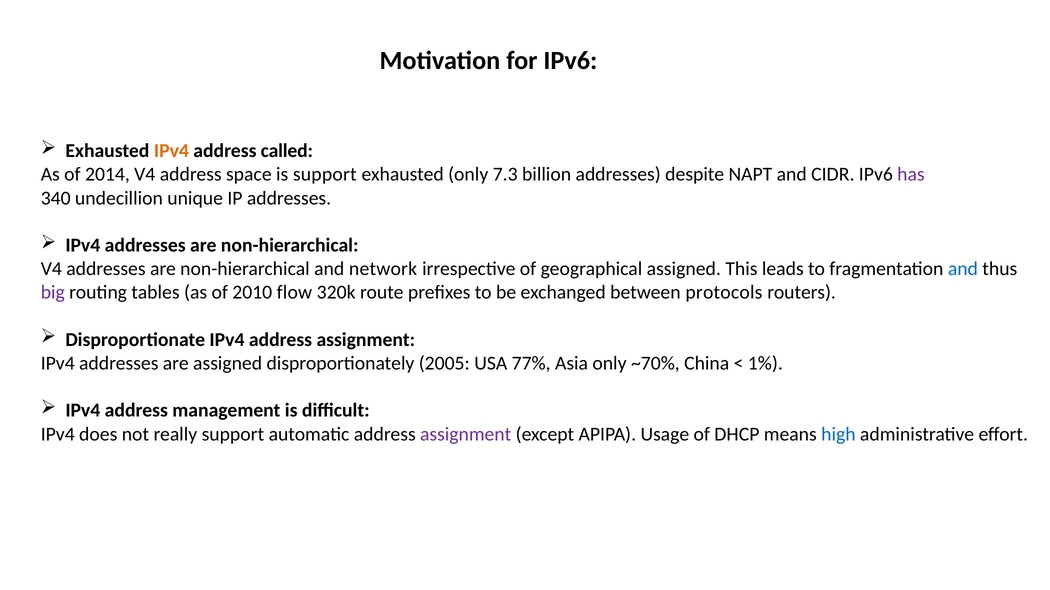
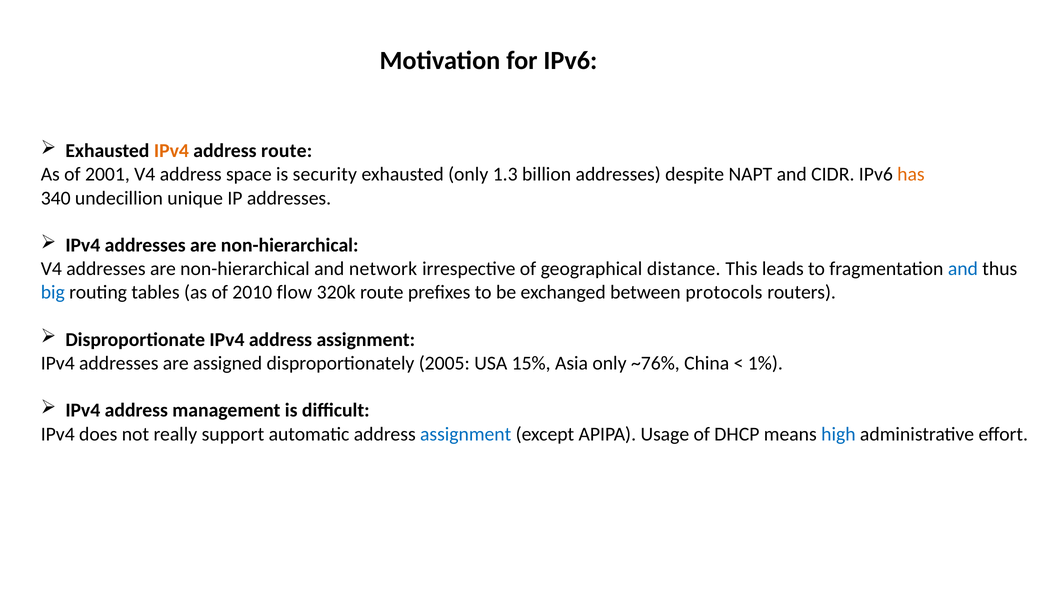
address called: called -> route
2014: 2014 -> 2001
is support: support -> security
7.3: 7.3 -> 1.3
has colour: purple -> orange
geographical assigned: assigned -> distance
big colour: purple -> blue
77%: 77% -> 15%
~70%: ~70% -> ~76%
assignment at (466, 435) colour: purple -> blue
